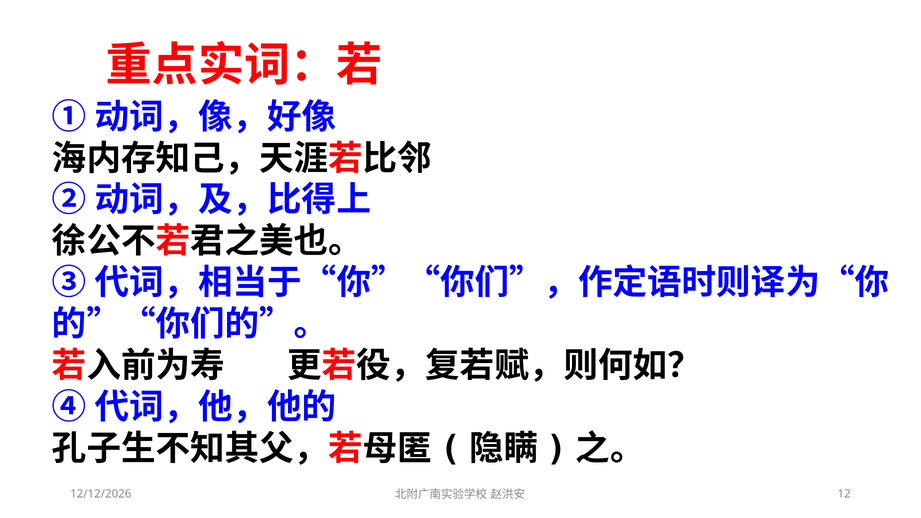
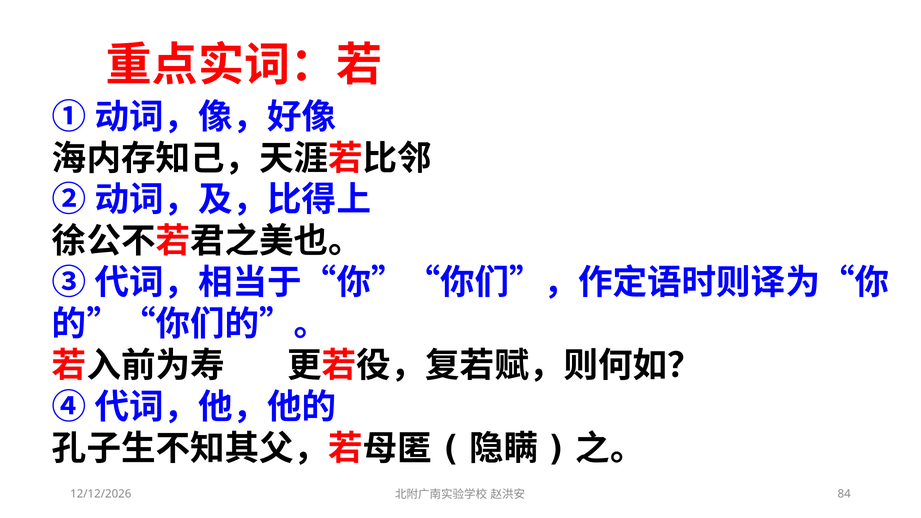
12: 12 -> 84
